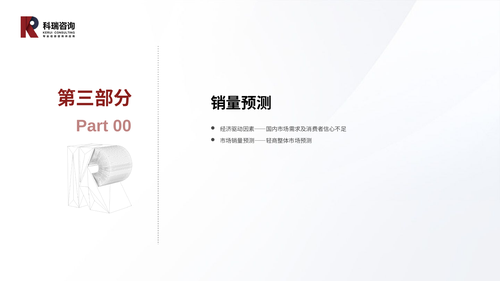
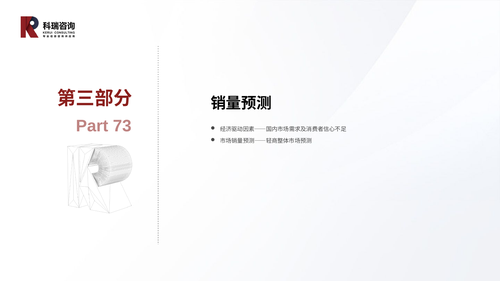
00: 00 -> 73
